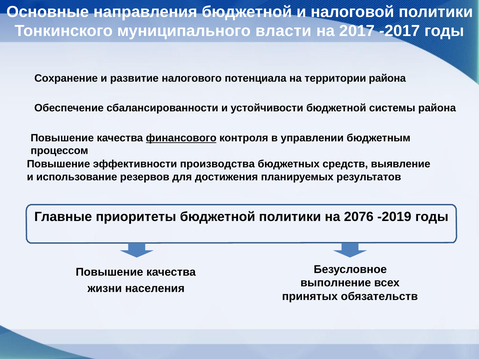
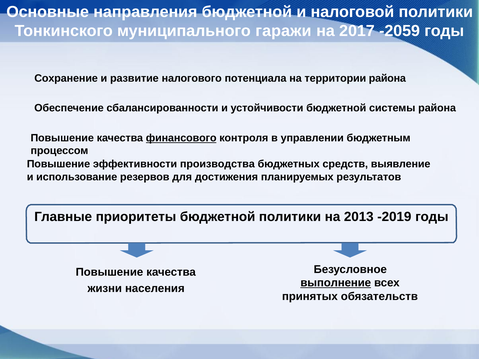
власти: власти -> гаражи
-2017: -2017 -> -2059
2076: 2076 -> 2013
выполнение underline: none -> present
